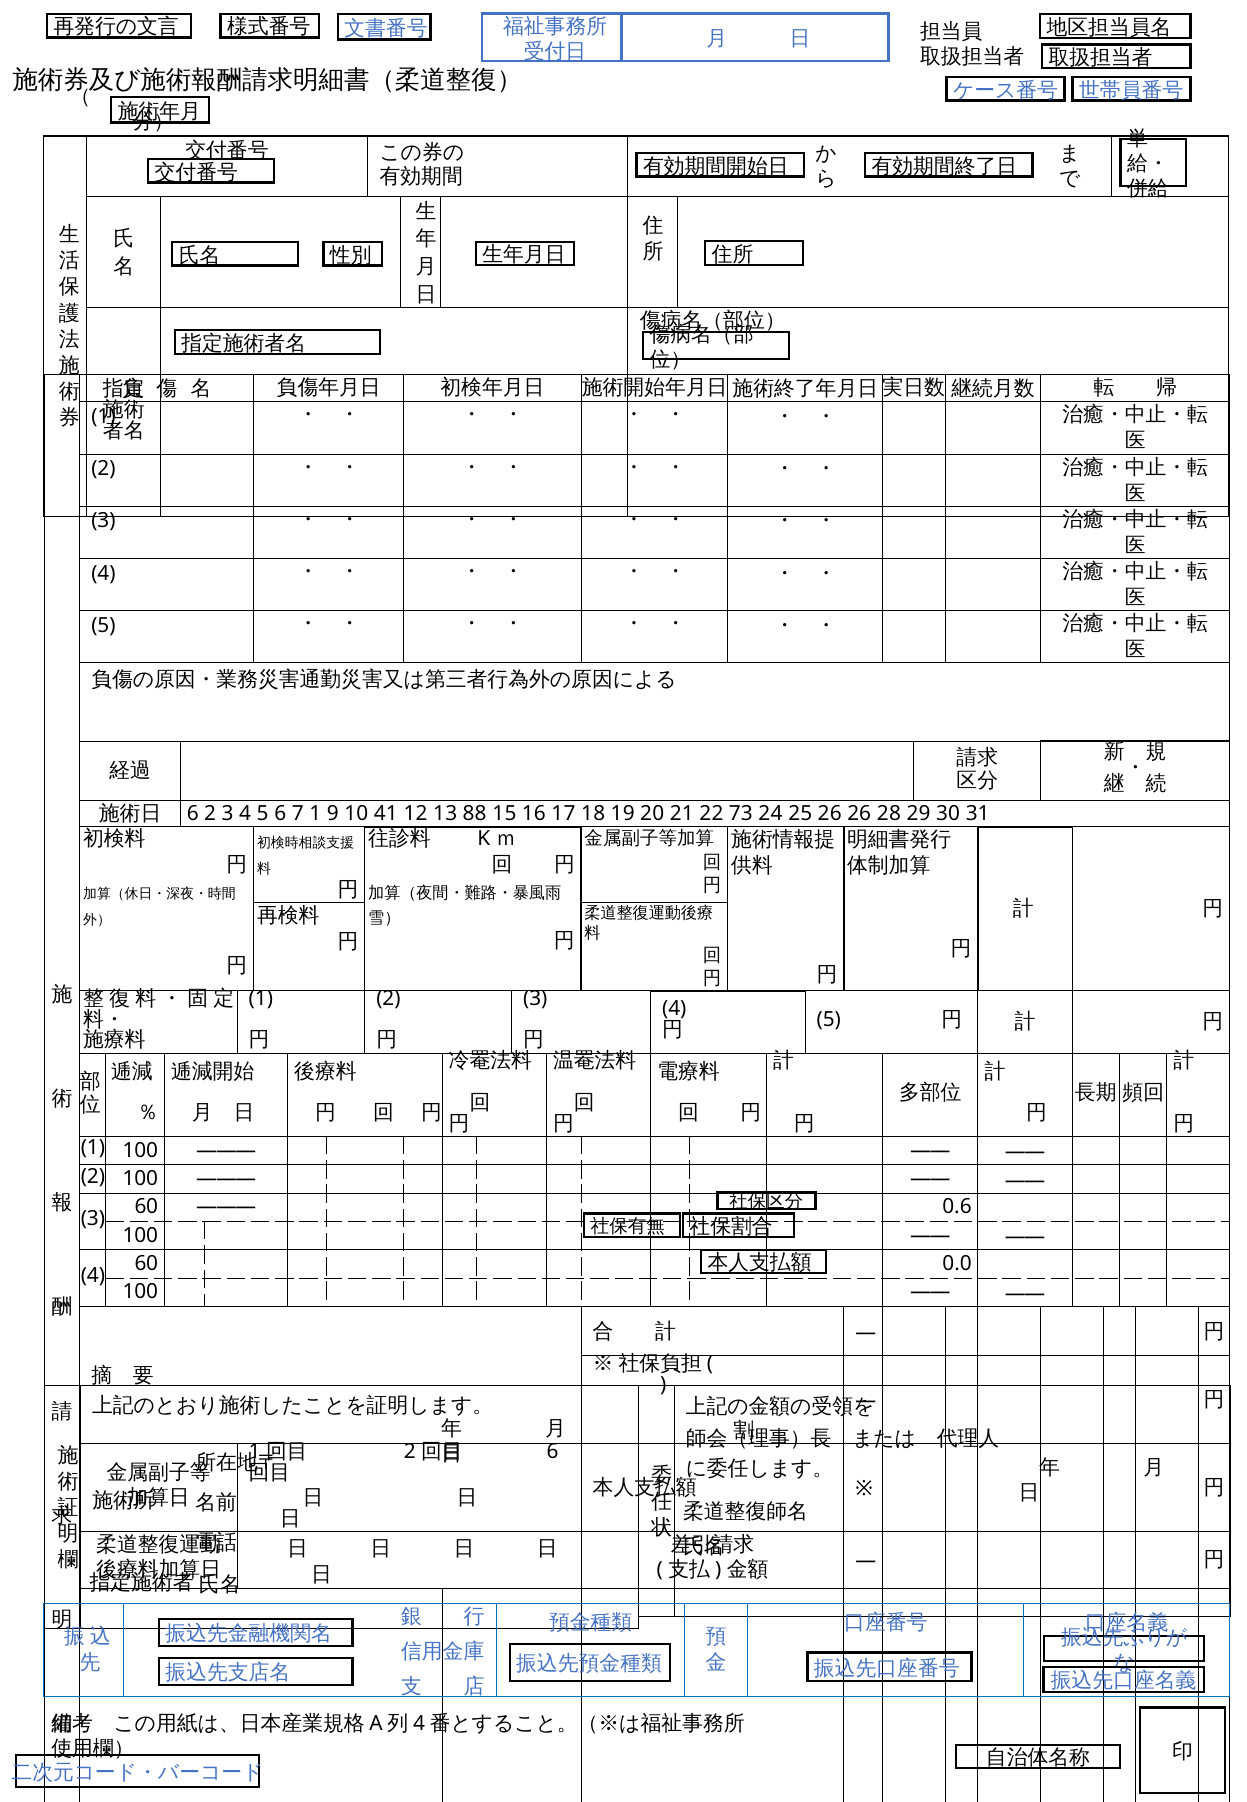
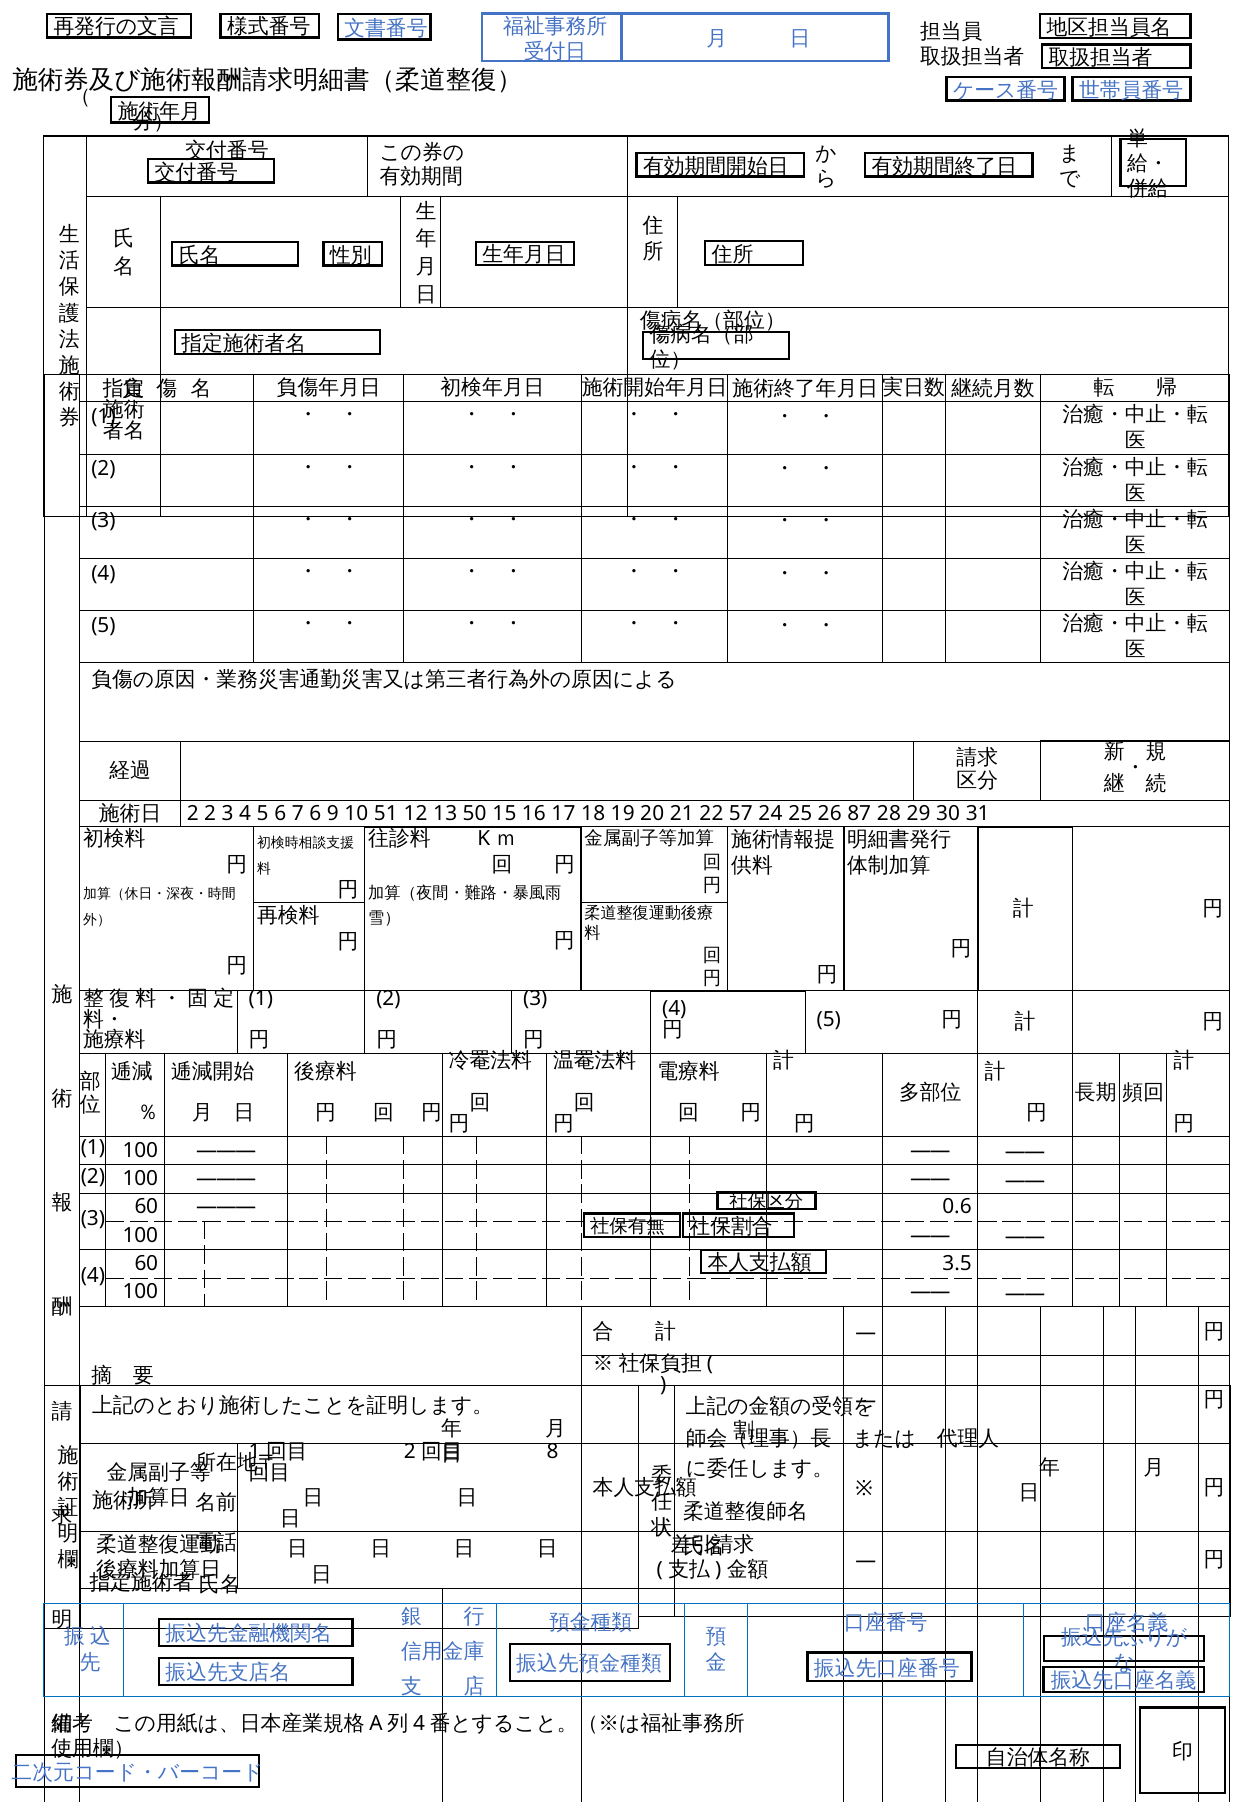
6 at (193, 813): 6 -> 2
7 1: 1 -> 6
41: 41 -> 51
88: 88 -> 50
73: 73 -> 57
26 26: 26 -> 87
0.0: 0.0 -> 3.5
6 at (553, 1451): 6 -> 8
